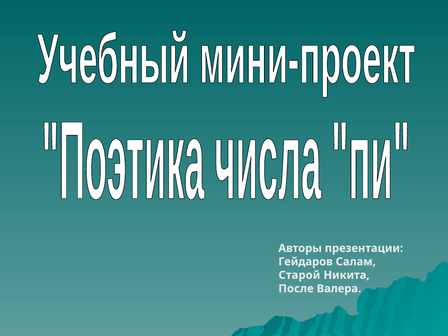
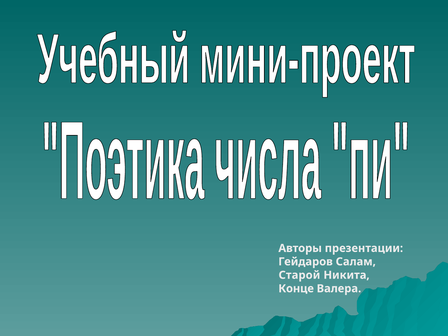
После: После -> Конце
